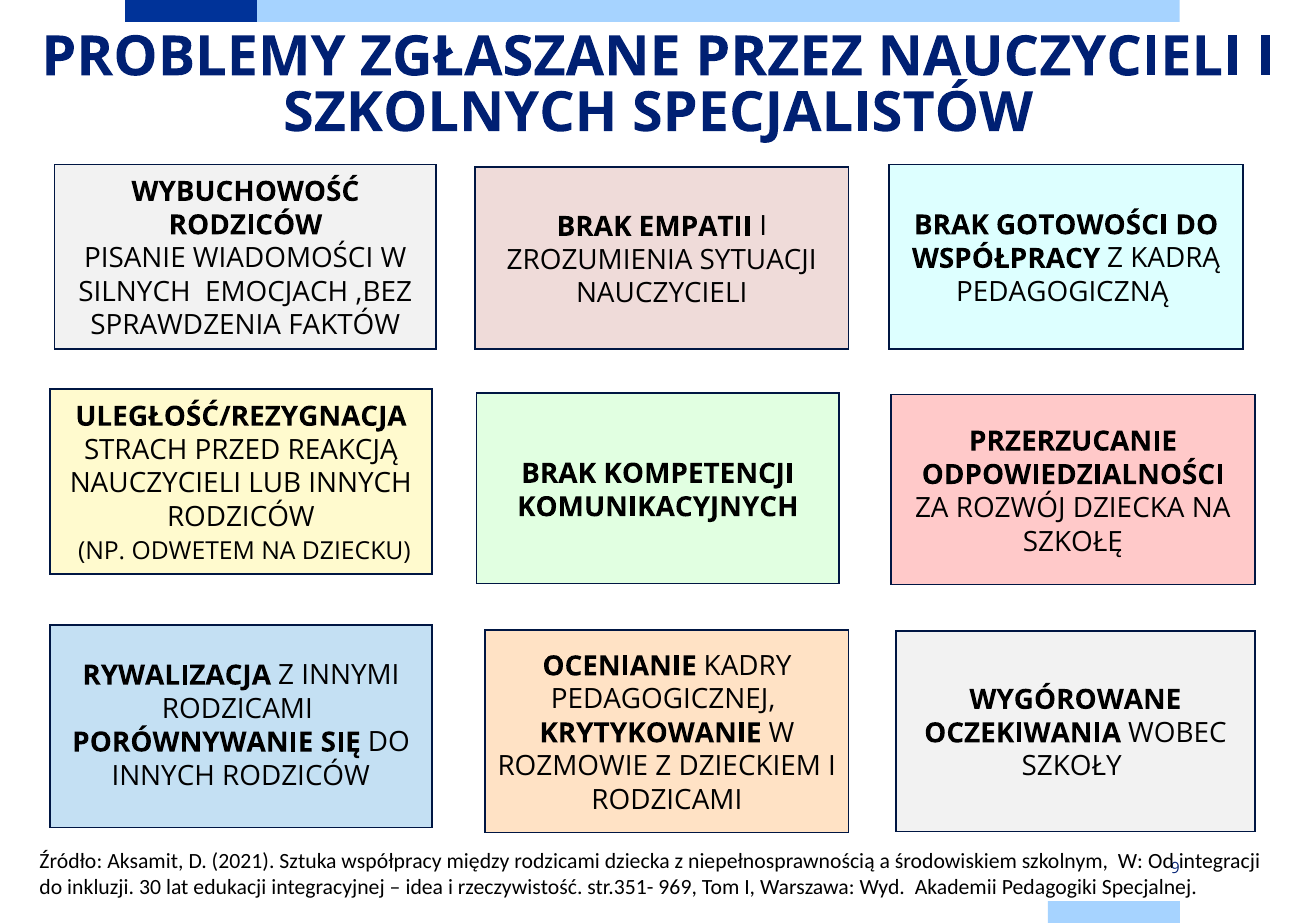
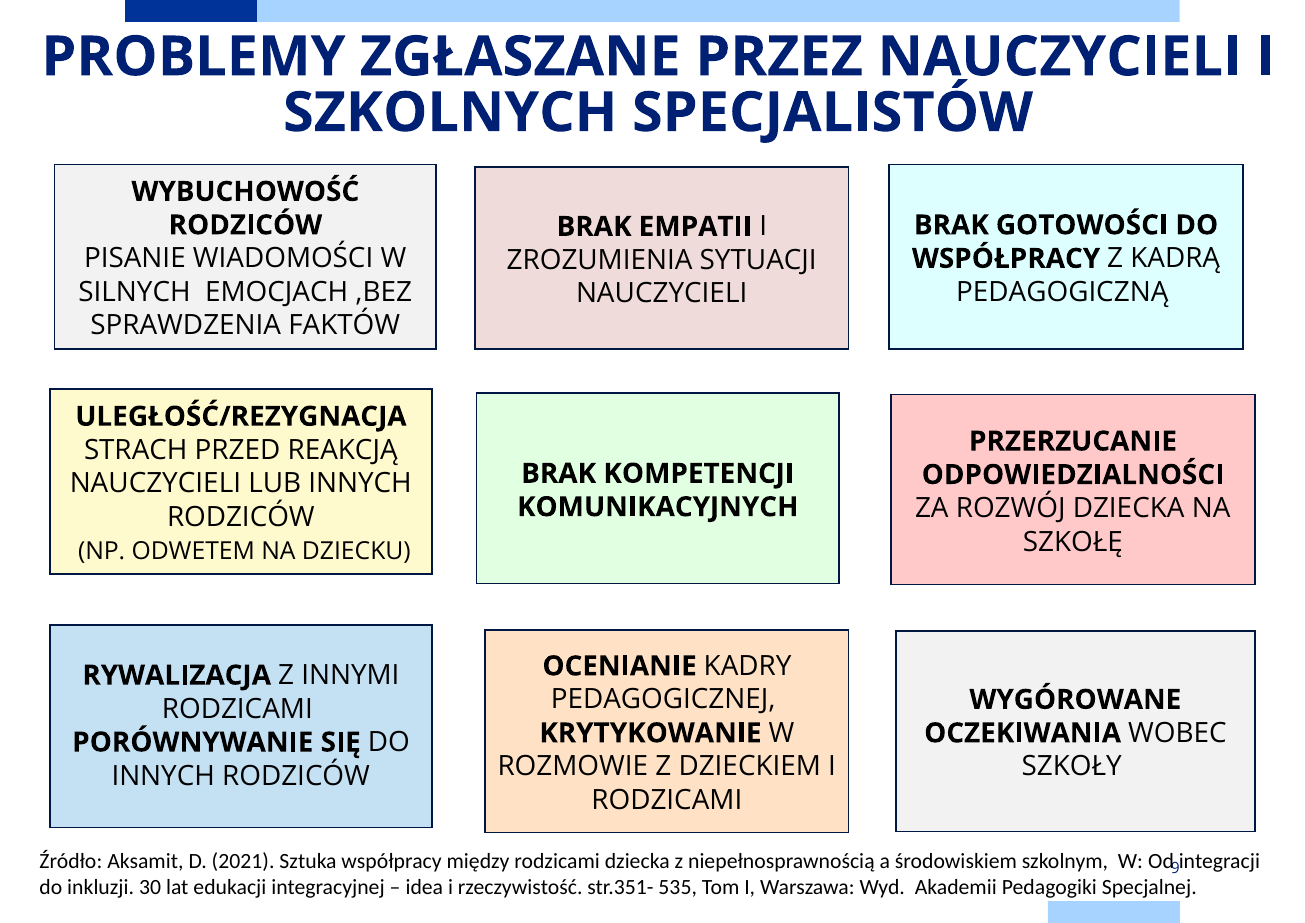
969: 969 -> 535
